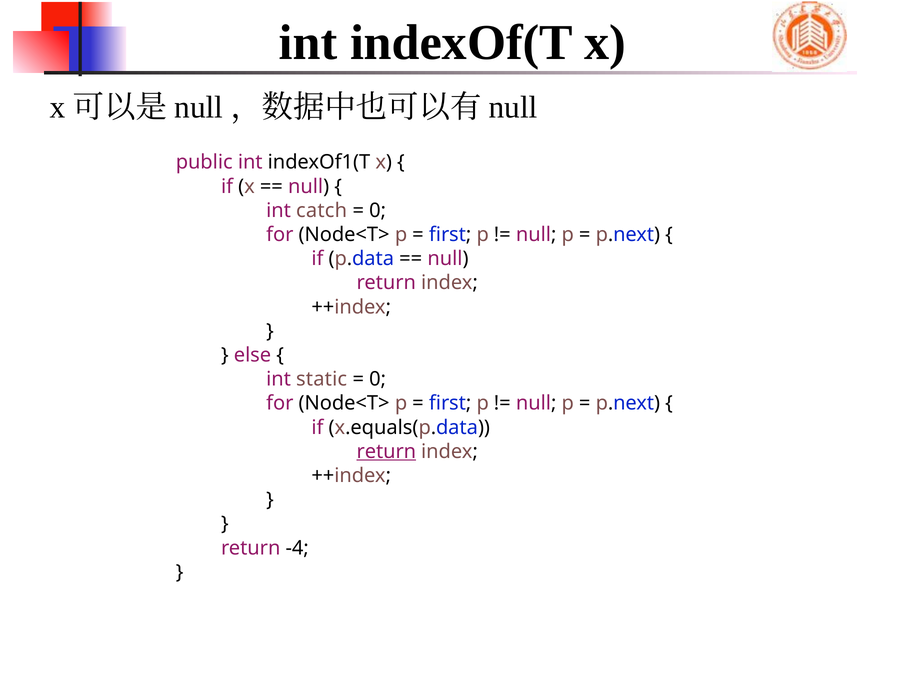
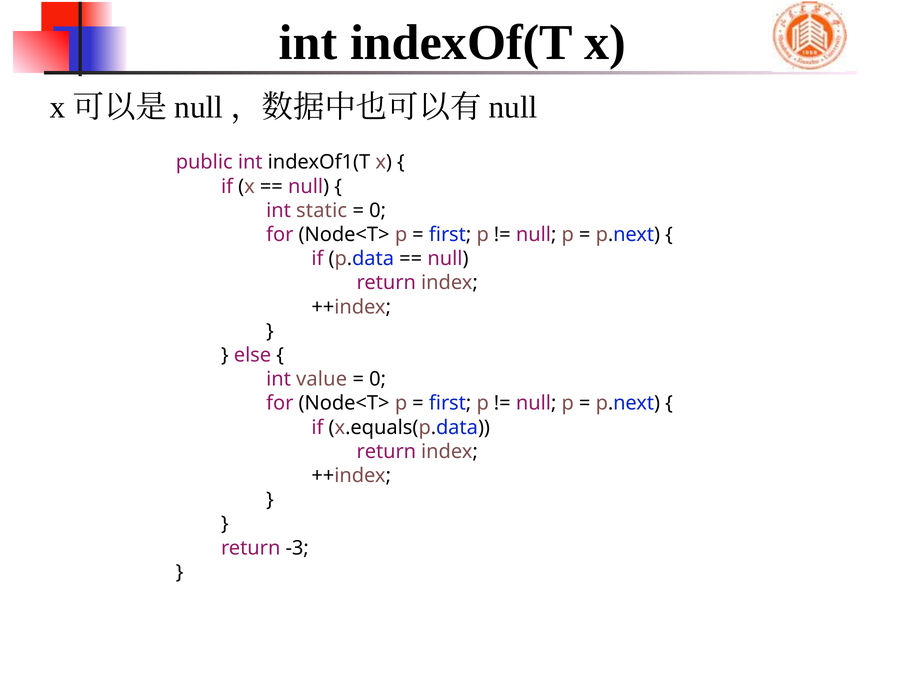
catch: catch -> static
static: static -> value
return at (386, 451) underline: present -> none
-4: -4 -> -3
